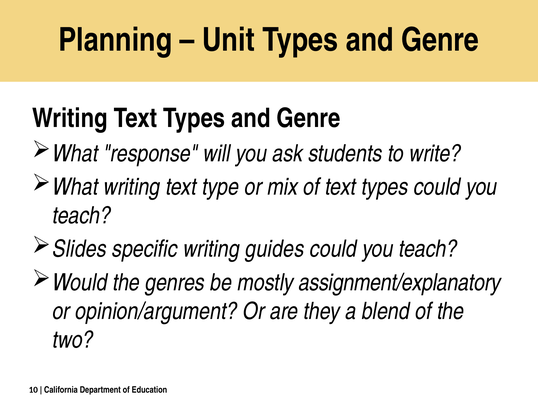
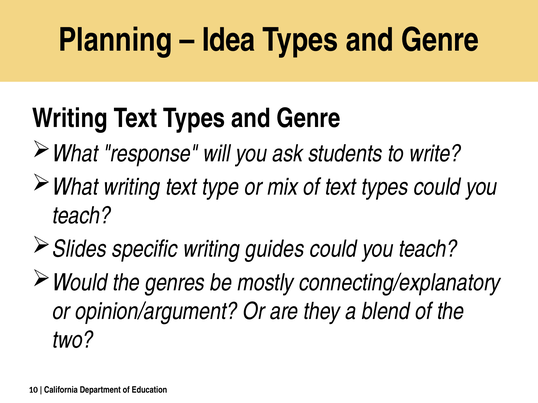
Unit: Unit -> Idea
assignment/explanatory: assignment/explanatory -> connecting/explanatory
